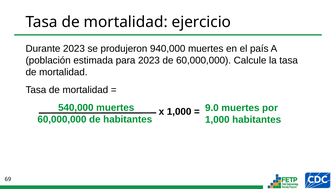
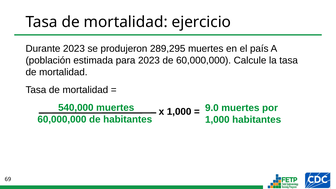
940,000: 940,000 -> 289,295
